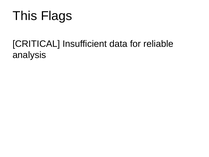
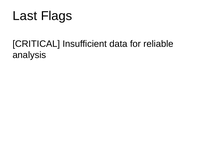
This: This -> Last
